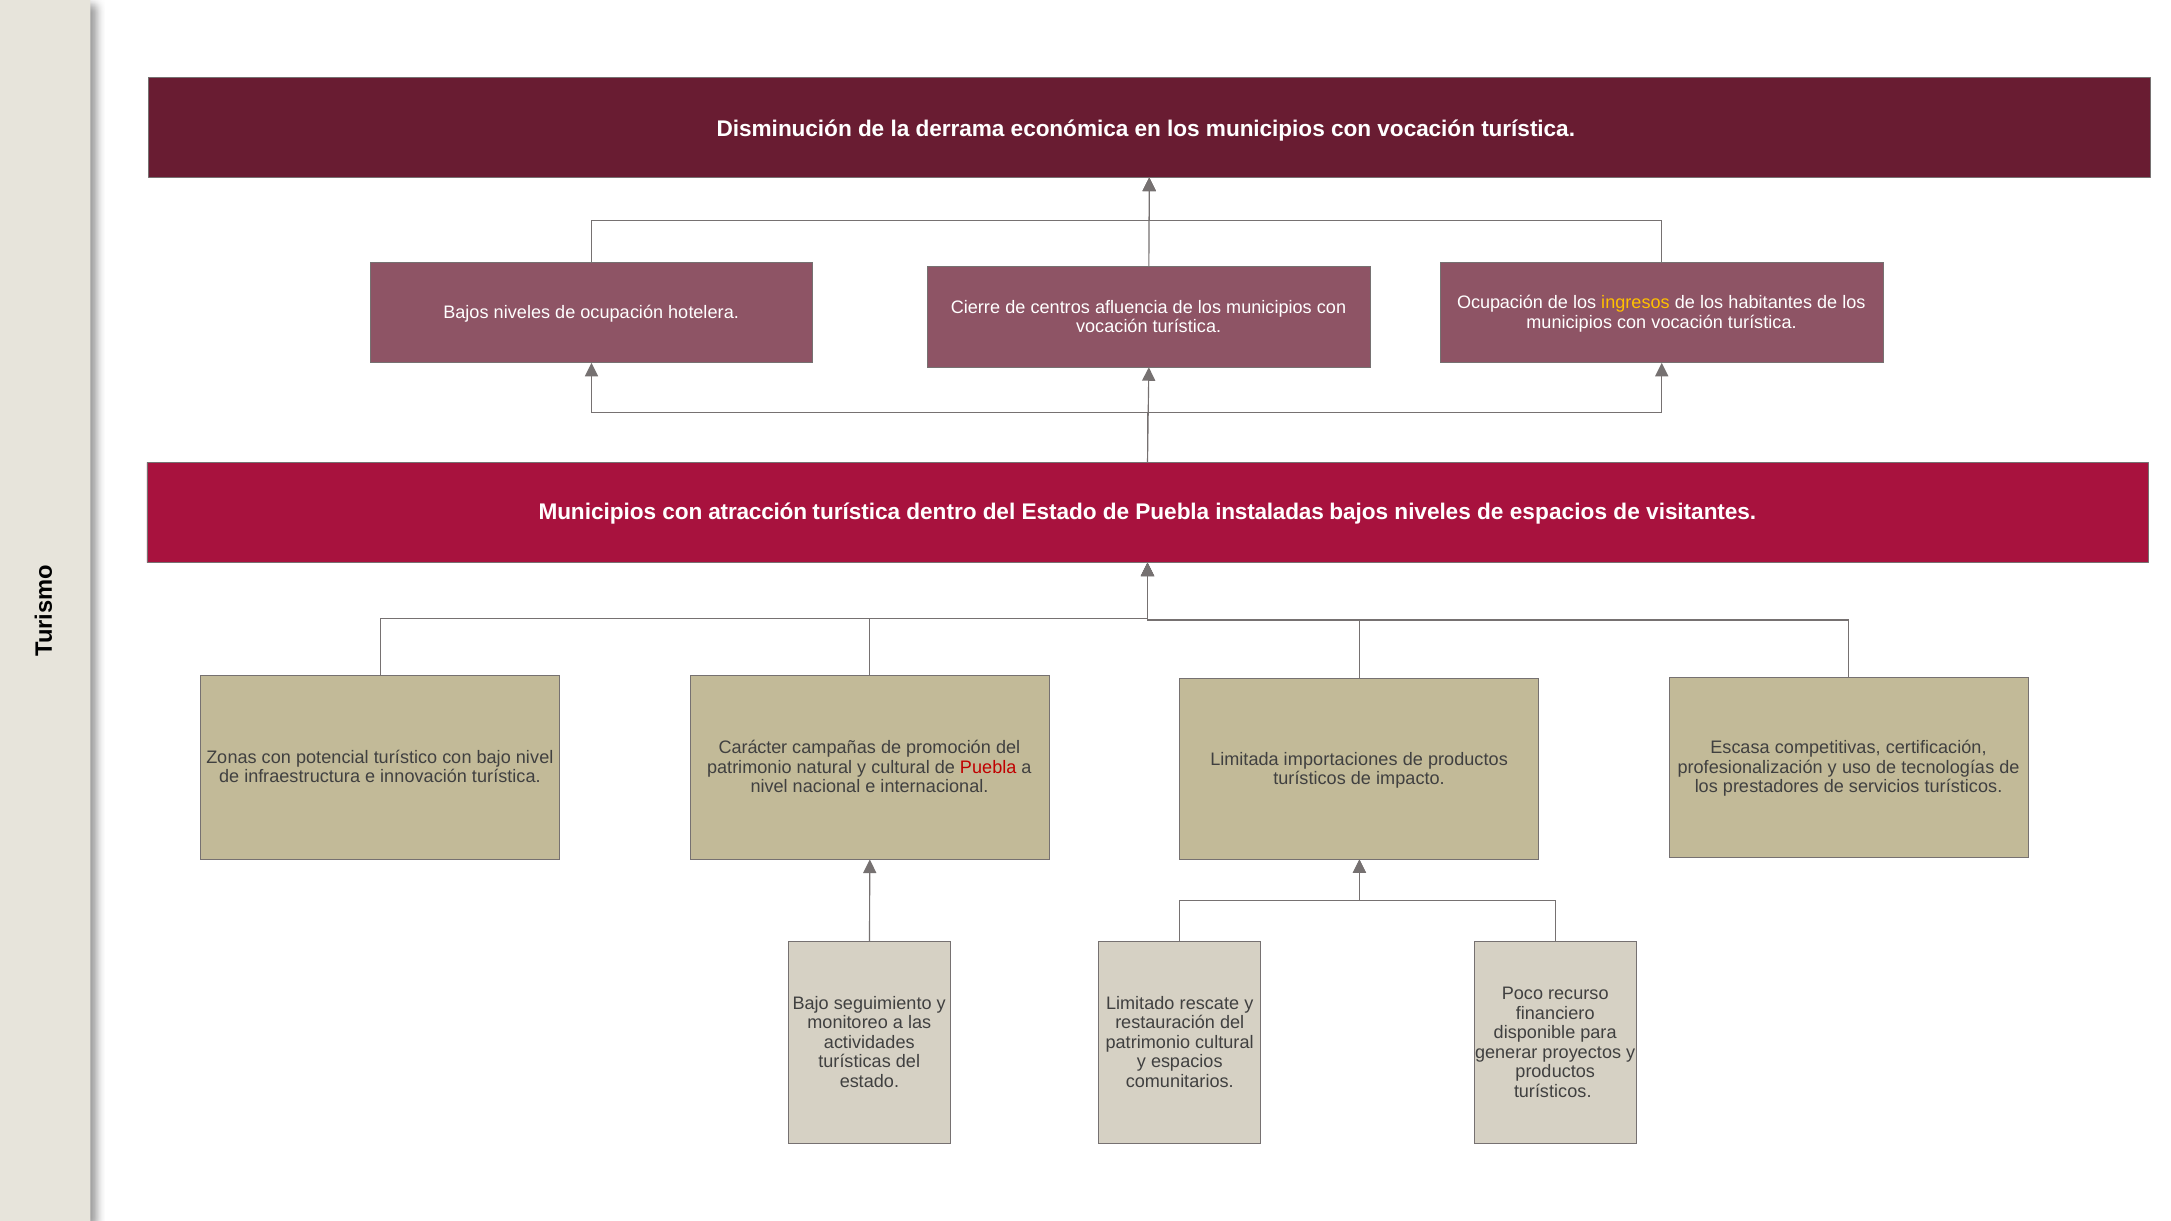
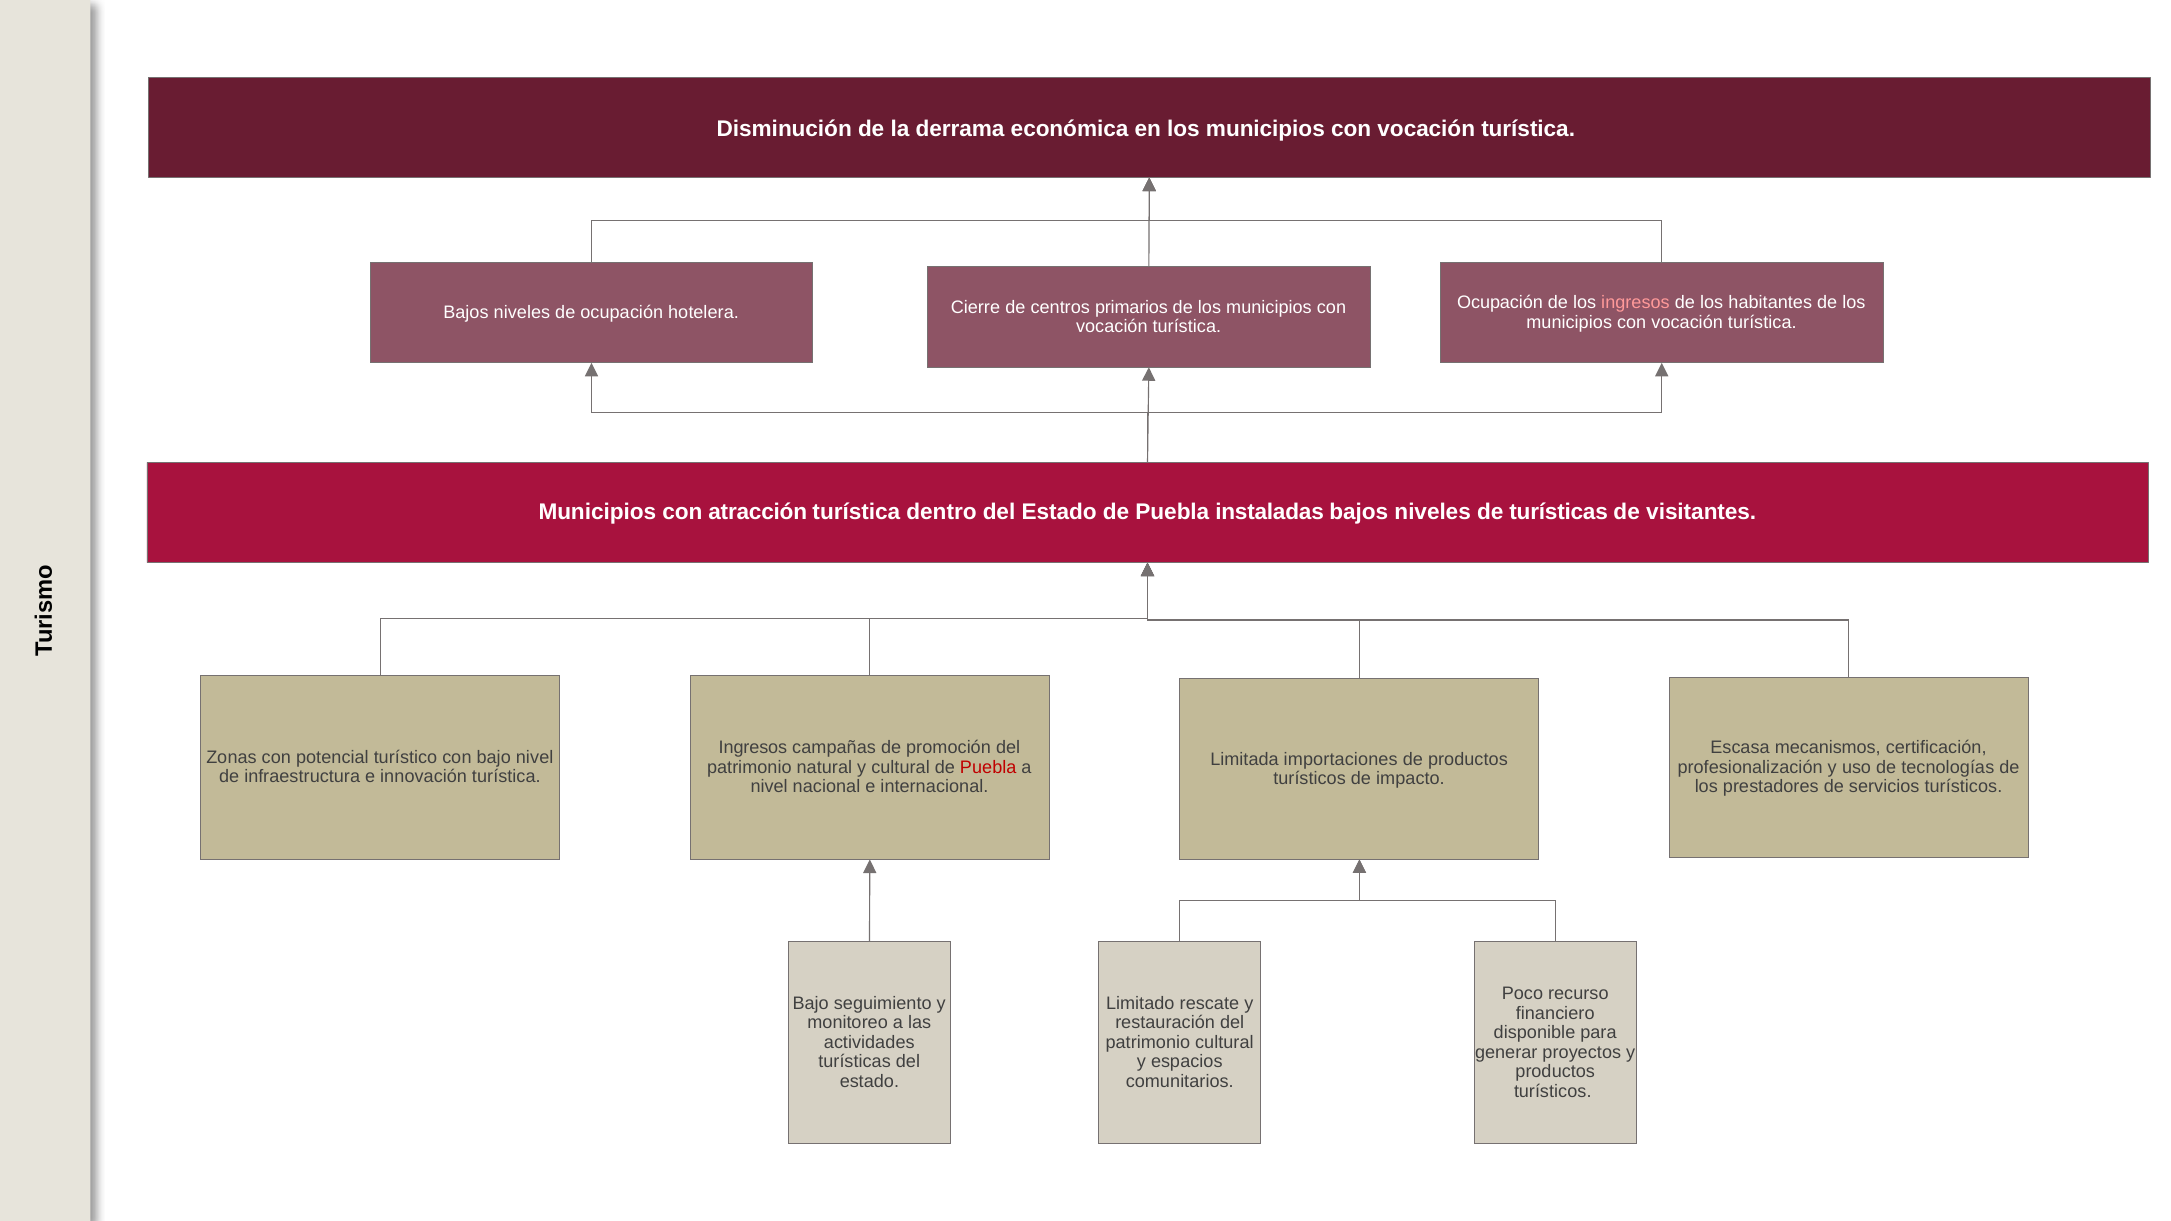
ingresos at (1635, 303) colour: yellow -> pink
afluencia: afluencia -> primarios
de espacios: espacios -> turísticas
Carácter at (753, 748): Carácter -> Ingresos
competitivas: competitivas -> mecanismos
